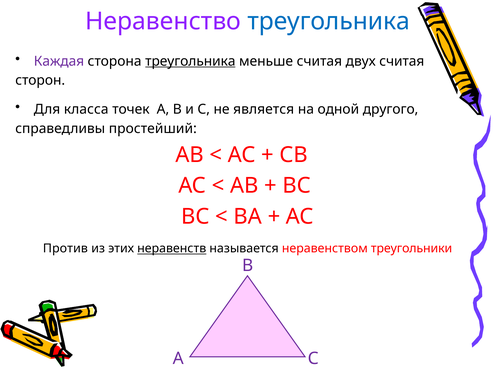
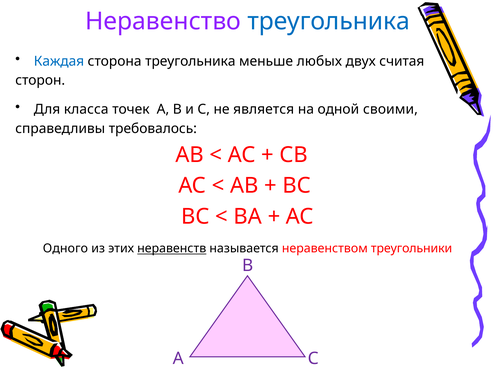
Каждая colour: purple -> blue
треугольника at (190, 61) underline: present -> none
меньше считая: считая -> любых
другого: другого -> своими
простейший: простейший -> требовалось
Против: Против -> Одного
